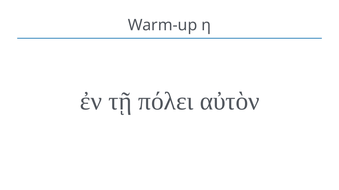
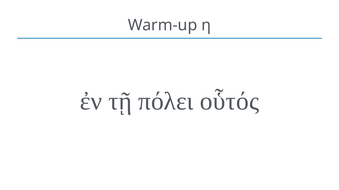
αὐτὸν: αὐτὸν -> οὗτός
